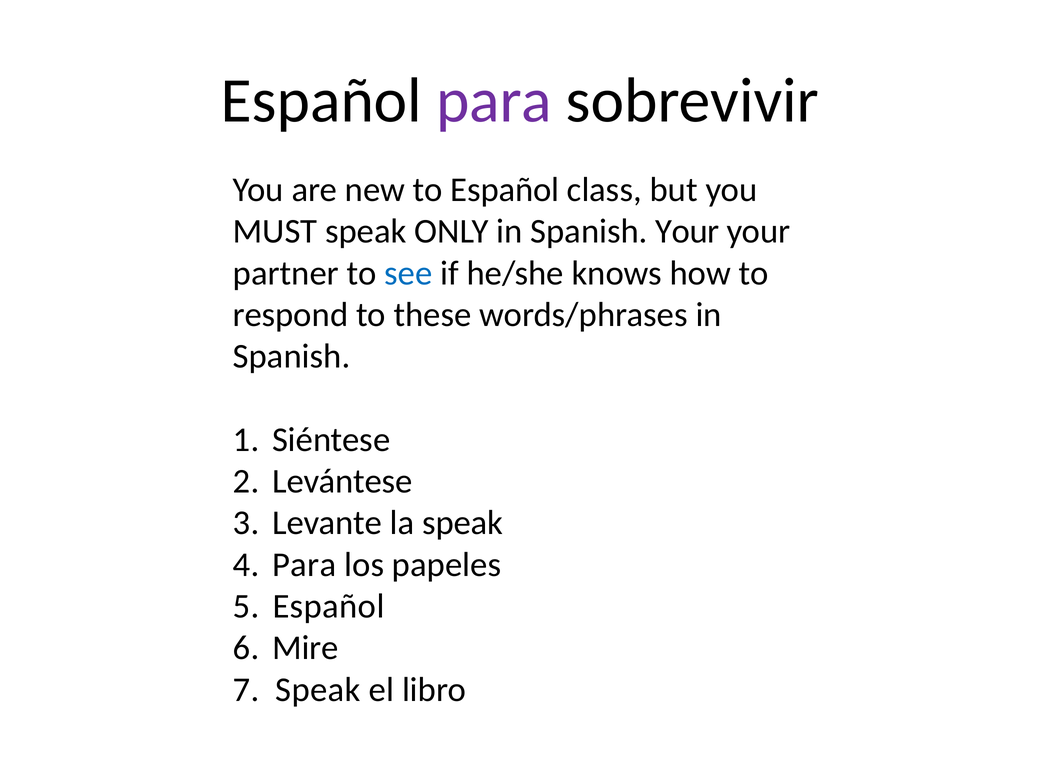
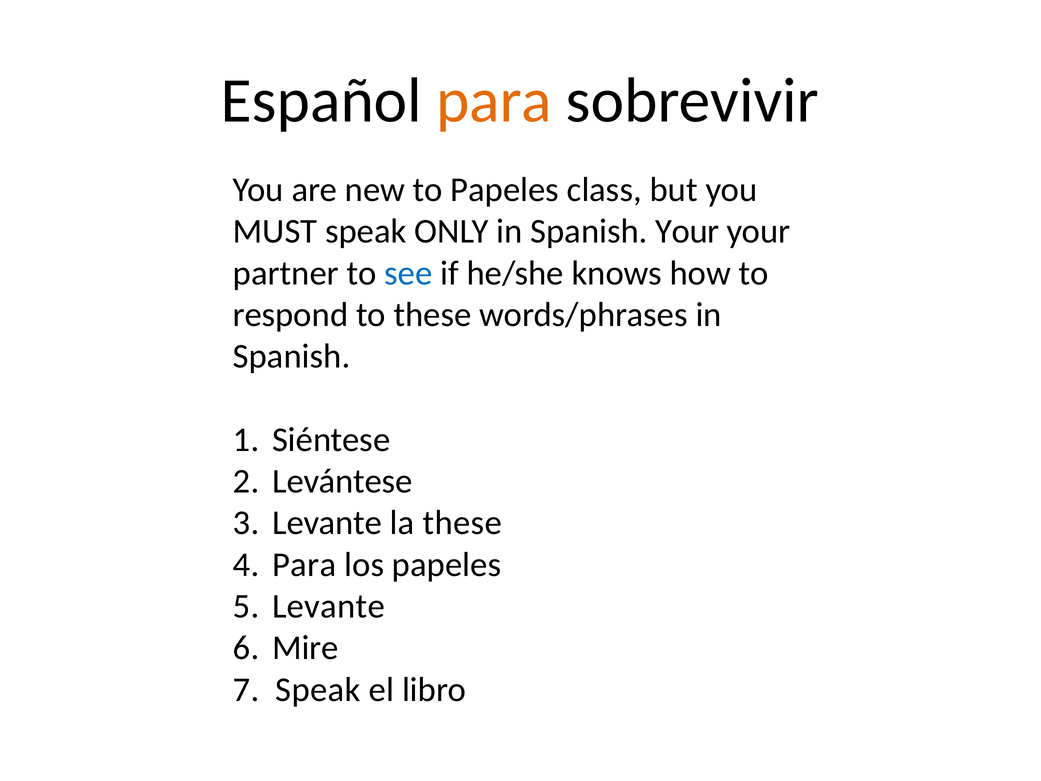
para at (494, 101) colour: purple -> orange
to Español: Español -> Papeles
la speak: speak -> these
Español at (329, 606): Español -> Levante
